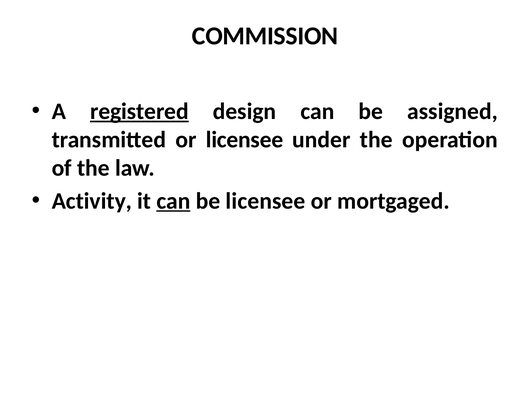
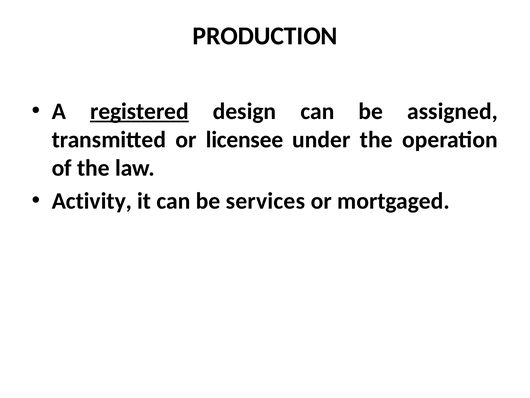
COMMISSION: COMMISSION -> PRODUCTION
can at (174, 201) underline: present -> none
be licensee: licensee -> services
